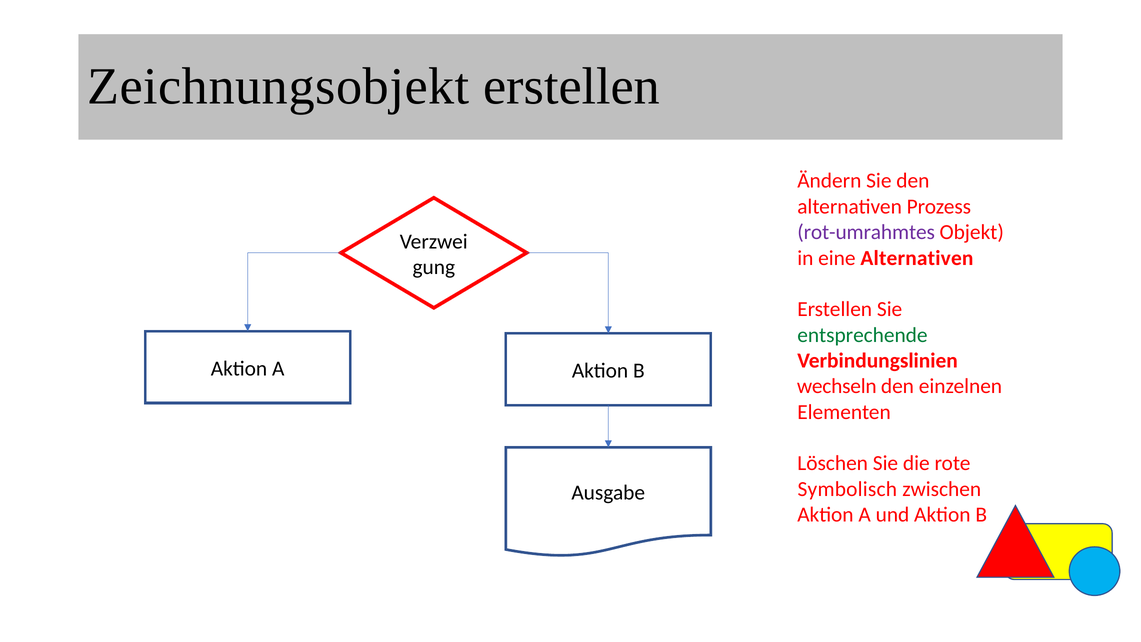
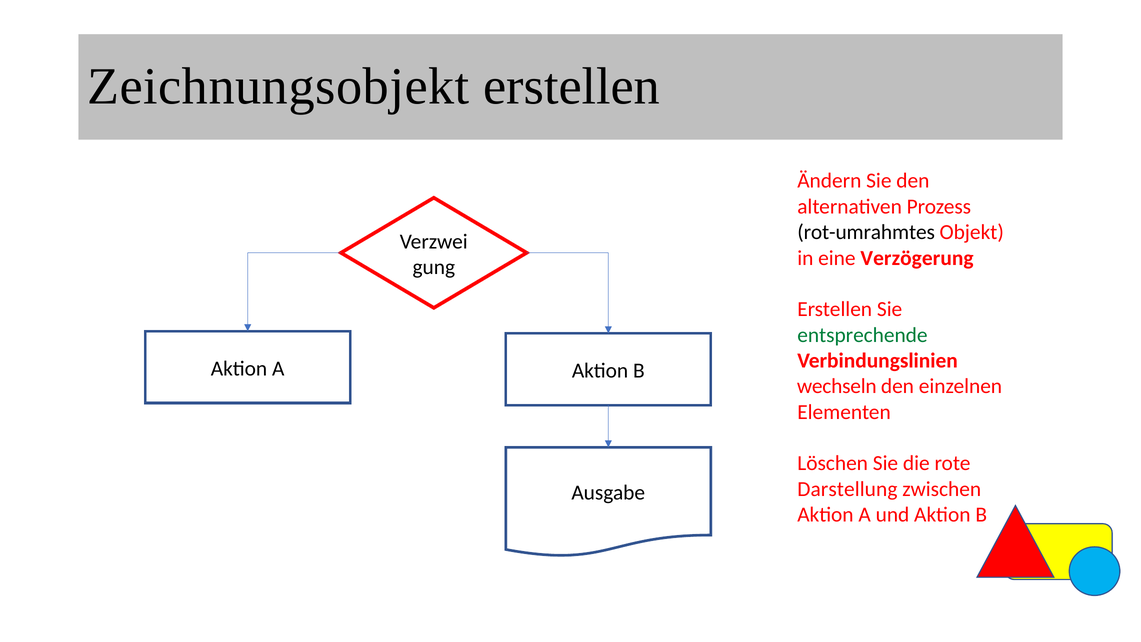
rot-umrahmtes colour: purple -> black
eine Alternativen: Alternativen -> Verzögerung
Symbolisch: Symbolisch -> Darstellung
